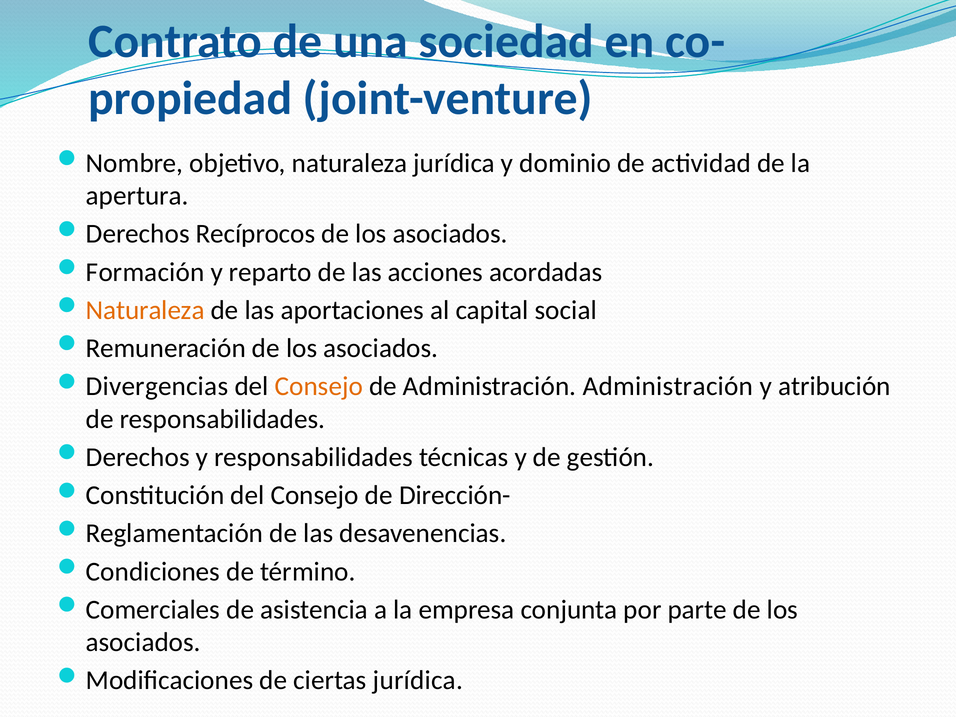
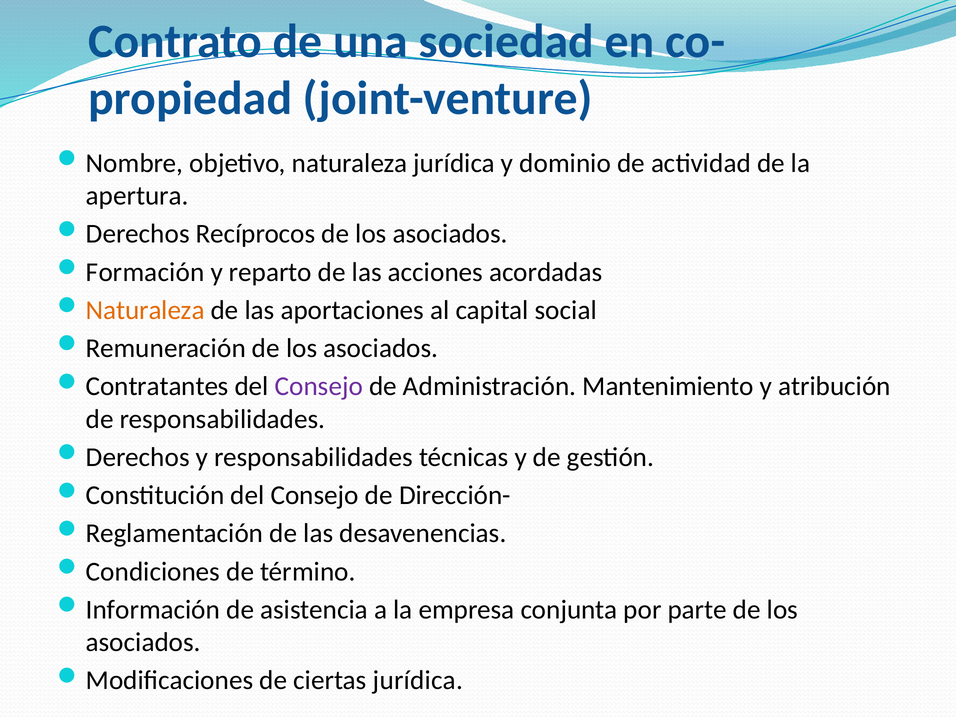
Divergencias: Divergencias -> Contratantes
Consejo at (319, 386) colour: orange -> purple
Administración Administración: Administración -> Mantenimiento
Comerciales: Comerciales -> Información
